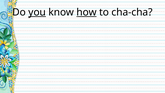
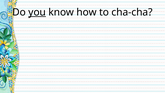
how underline: present -> none
